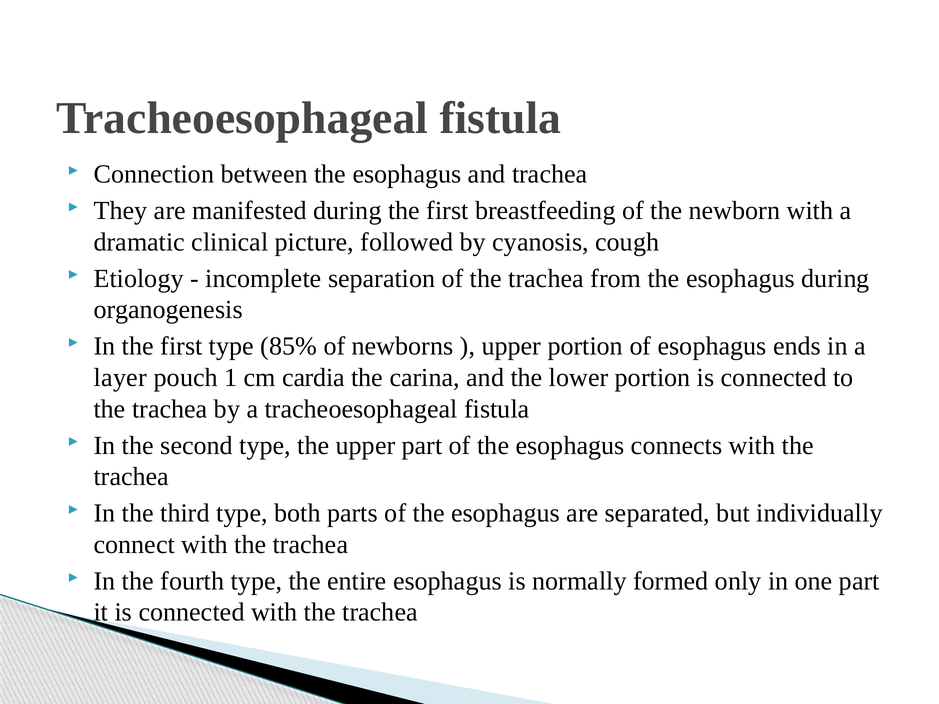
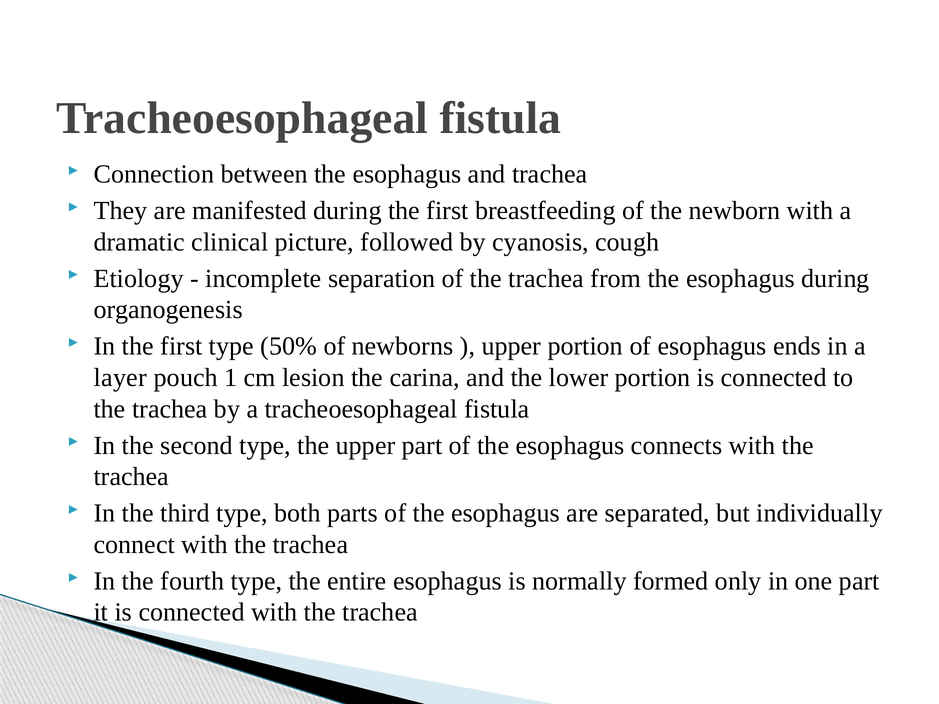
85%: 85% -> 50%
cardia: cardia -> lesion
